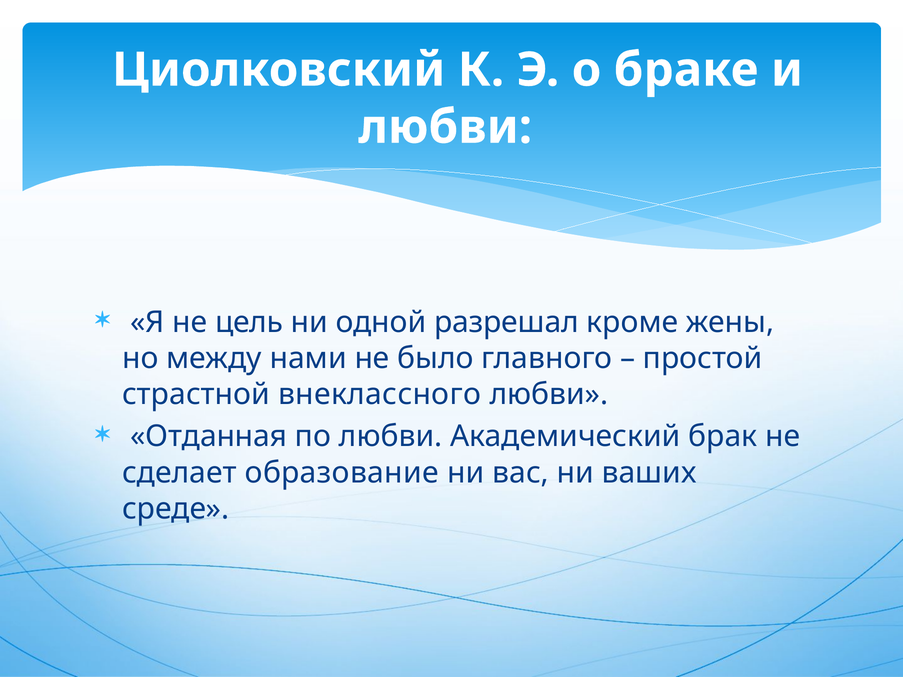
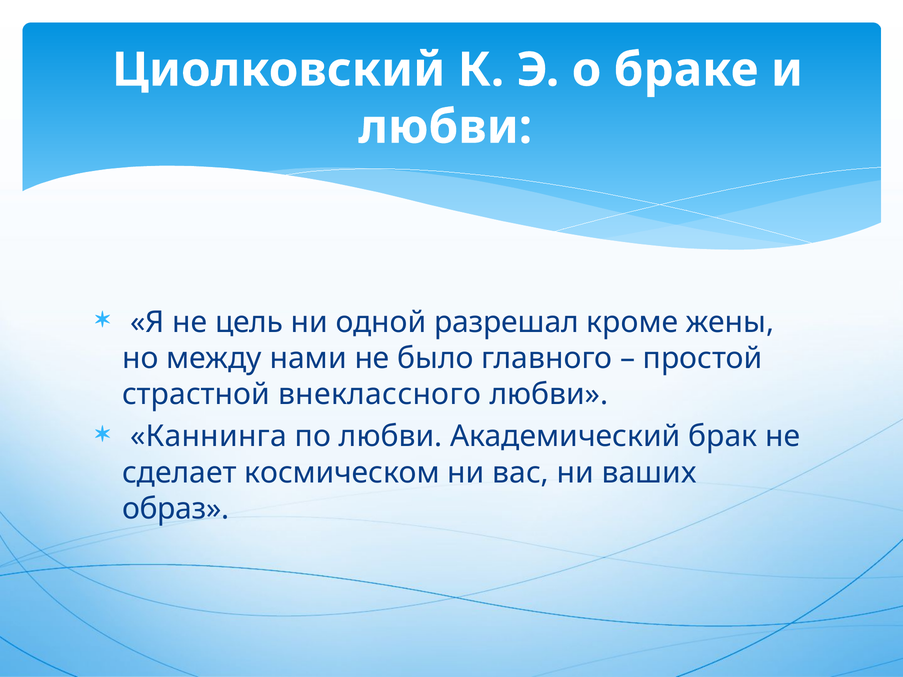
Отданная: Отданная -> Каннинга
образование: образование -> космическом
среде: среде -> образ
